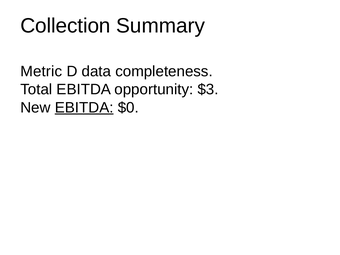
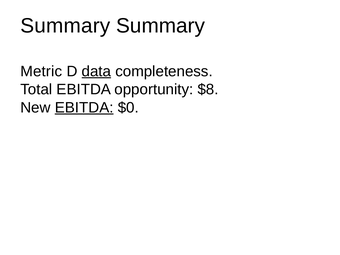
Collection at (65, 26): Collection -> Summary
data underline: none -> present
$3: $3 -> $8
